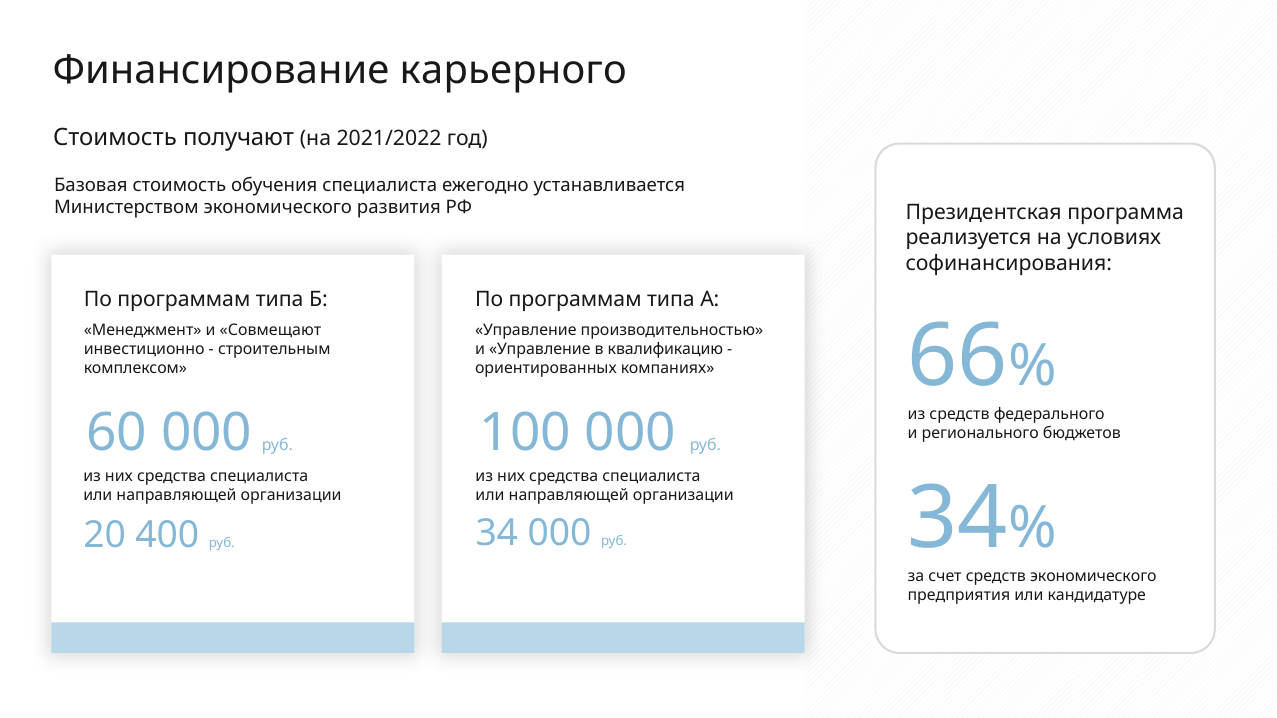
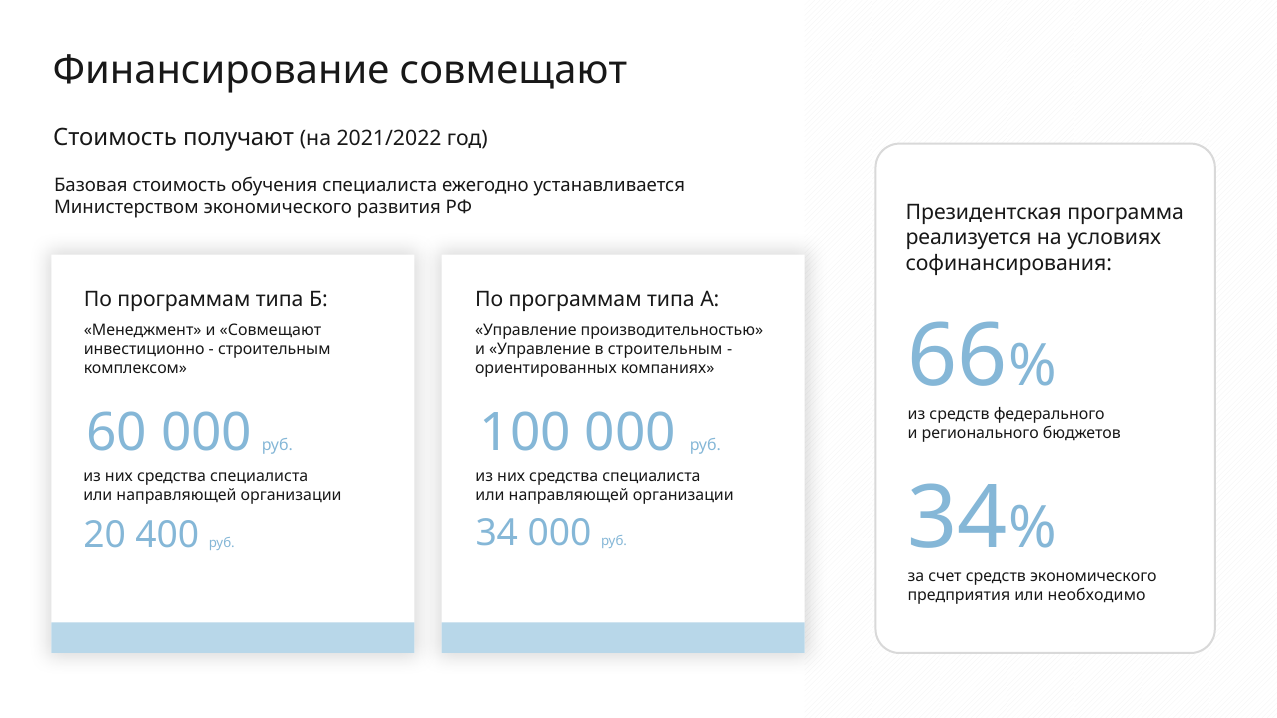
Финансирование карьерного: карьерного -> совмещают
в квалификацию: квалификацию -> строительным
кандидатуре: кандидатуре -> необходимо
